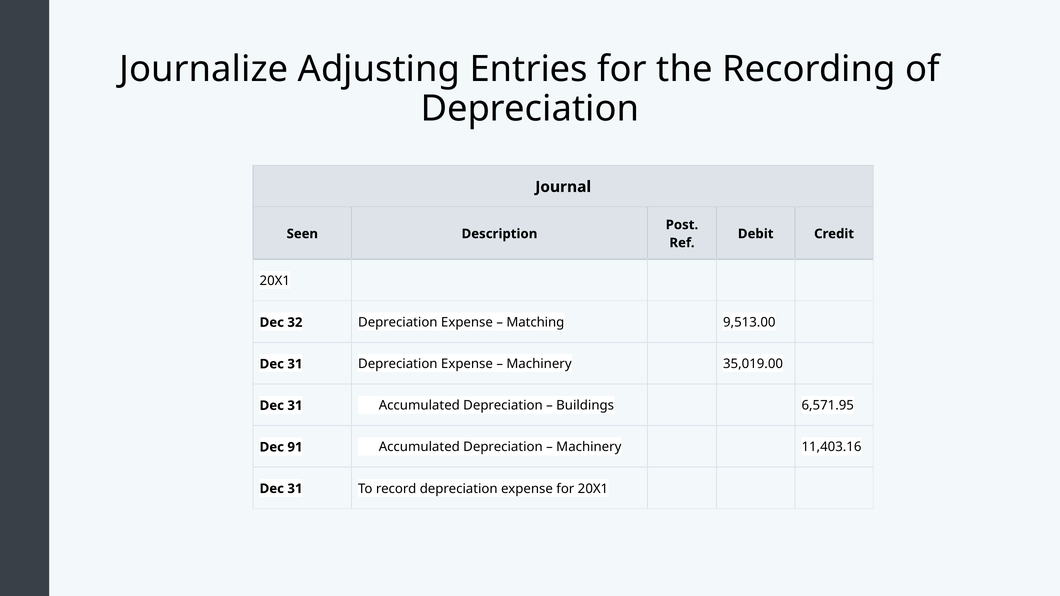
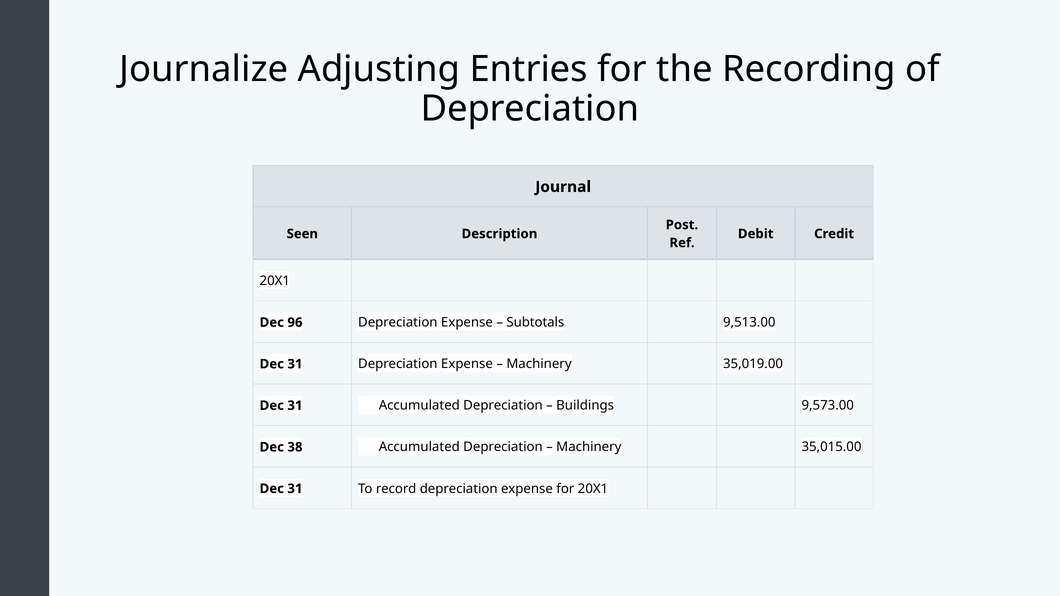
32: 32 -> 96
Matching: Matching -> Subtotals
6,571.95: 6,571.95 -> 9,573.00
91: 91 -> 38
11,403.16: 11,403.16 -> 35,015.00
